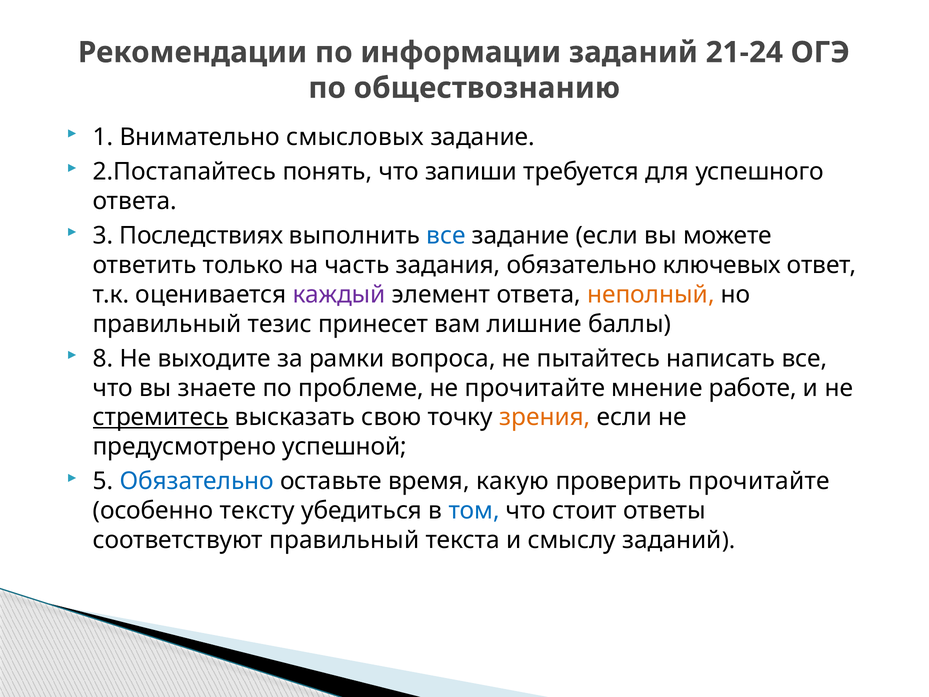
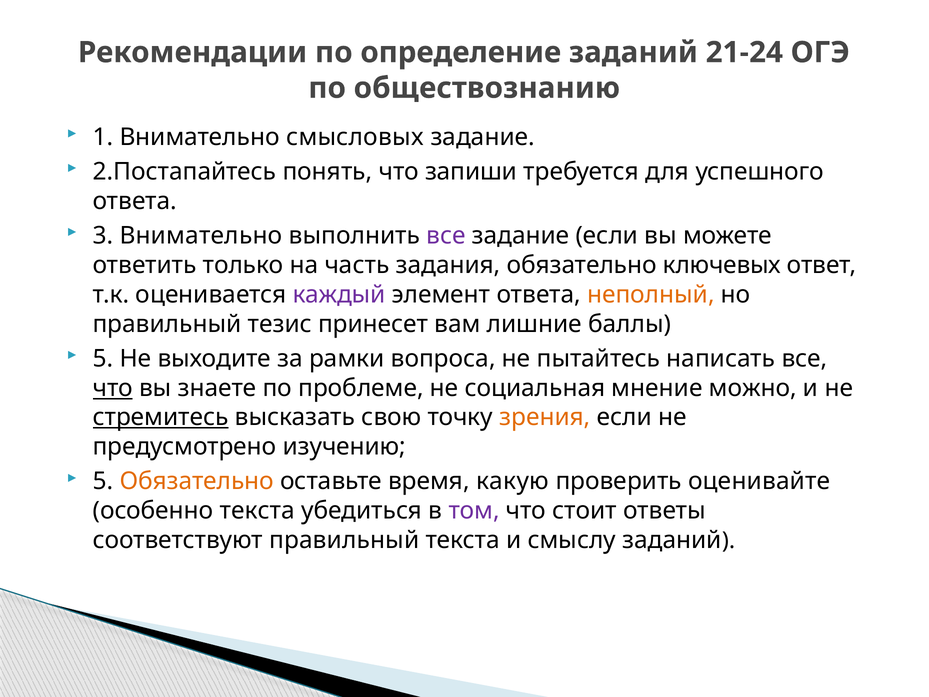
информации: информации -> определение
3 Последствиях: Последствиях -> Внимательно
все at (446, 236) colour: blue -> purple
8 at (103, 358): 8 -> 5
что at (113, 388) underline: none -> present
не прочитайте: прочитайте -> социальная
работе: работе -> можно
успешной: успешной -> изучению
Обязательно at (197, 481) colour: blue -> orange
проверить прочитайте: прочитайте -> оценивайте
особенно тексту: тексту -> текста
том colour: blue -> purple
